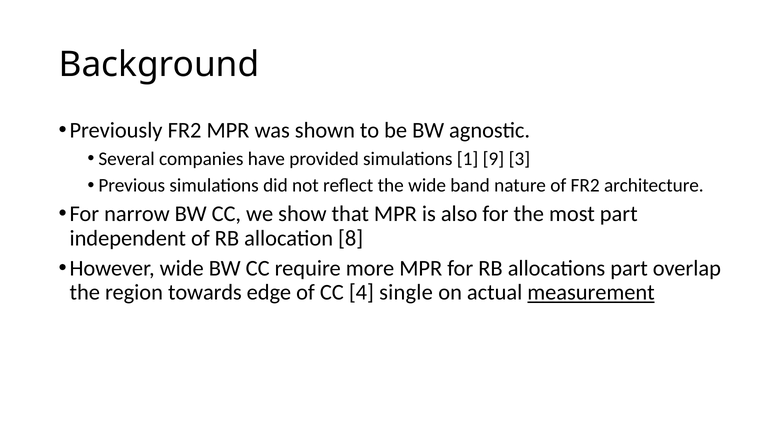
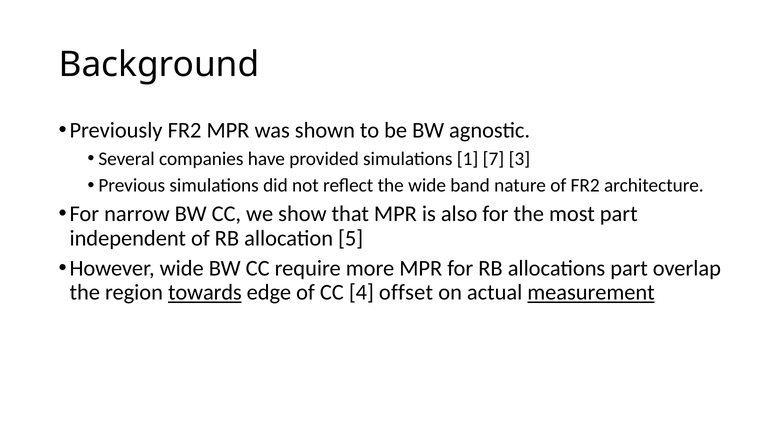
9: 9 -> 7
8: 8 -> 5
towards underline: none -> present
single: single -> offset
